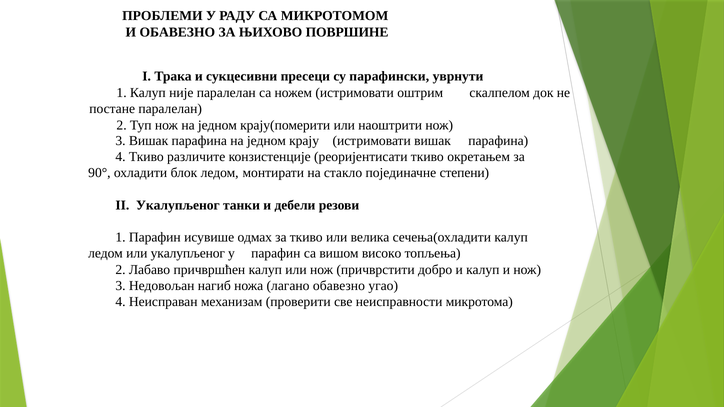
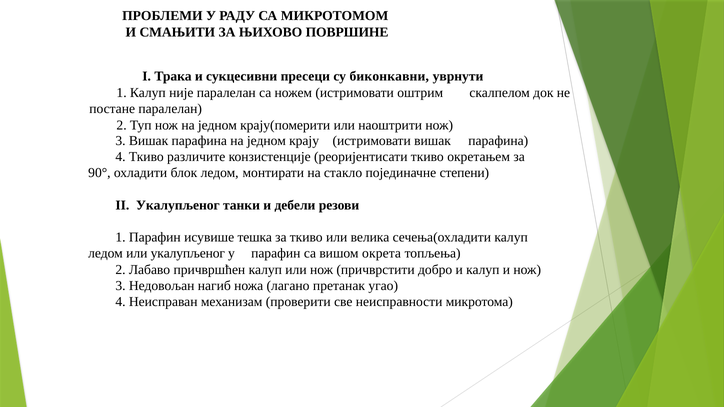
И ОБАВЕЗНО: ОБАВЕЗНО -> СМАЊИТИ
парафински: парафински -> биконкавни
одмах: одмах -> тешка
високо: високо -> окрета
лагано обавезно: обавезно -> претанак
